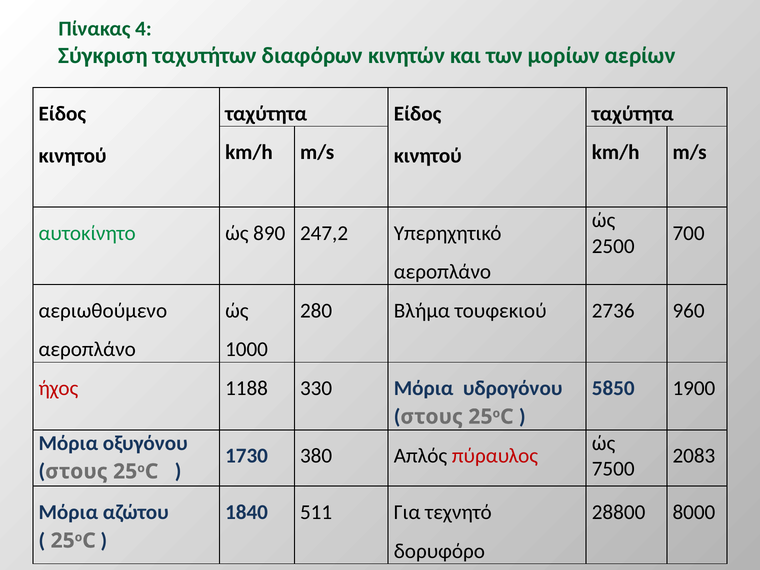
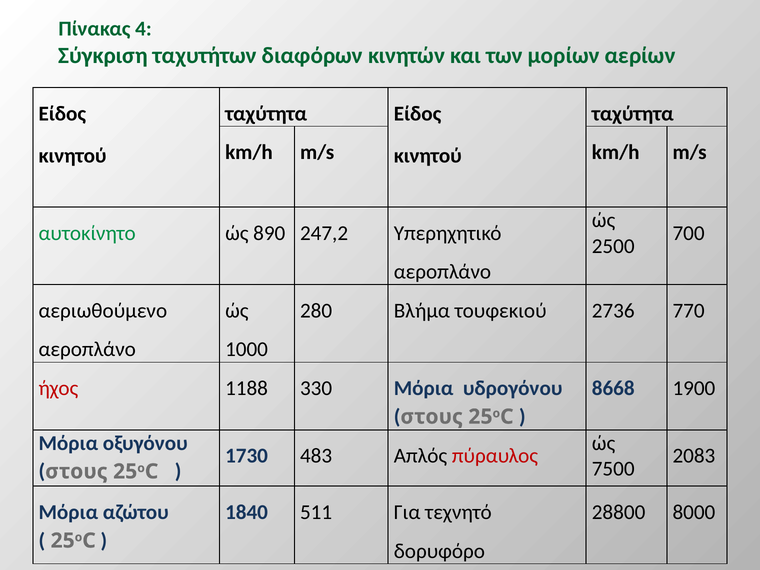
960: 960 -> 770
5850: 5850 -> 8668
380: 380 -> 483
